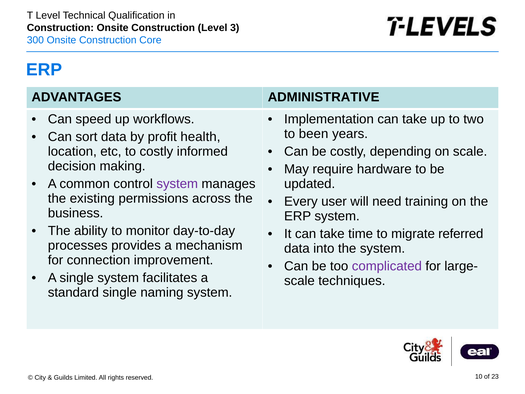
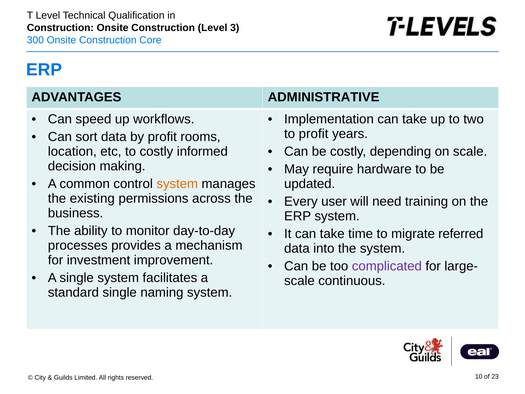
to been: been -> profit
health: health -> rooms
system at (177, 184) colour: purple -> orange
connection: connection -> investment
techniques: techniques -> continuous
